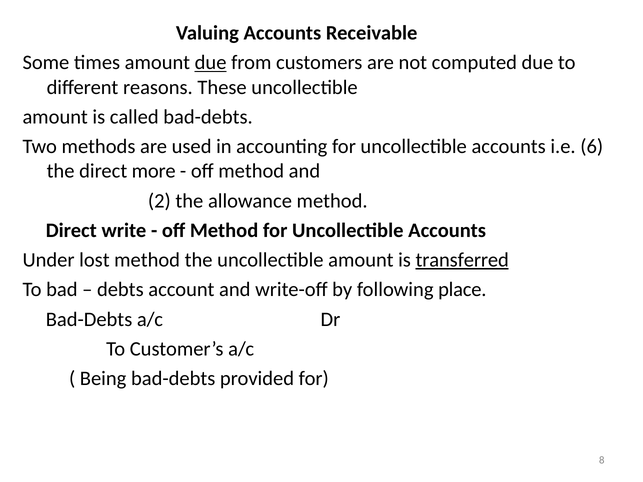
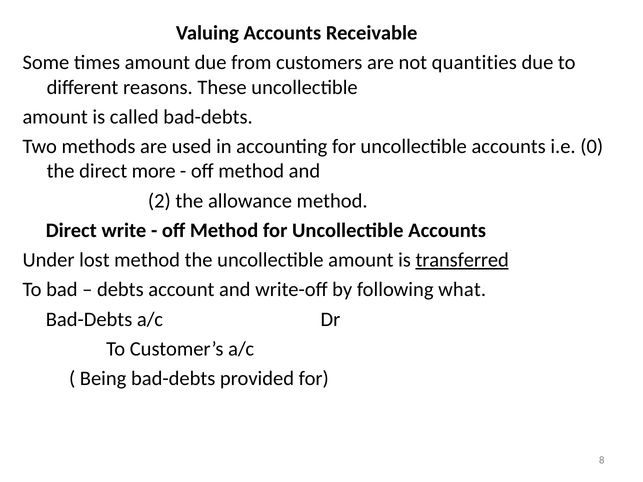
due at (211, 63) underline: present -> none
computed: computed -> quantities
6: 6 -> 0
place: place -> what
